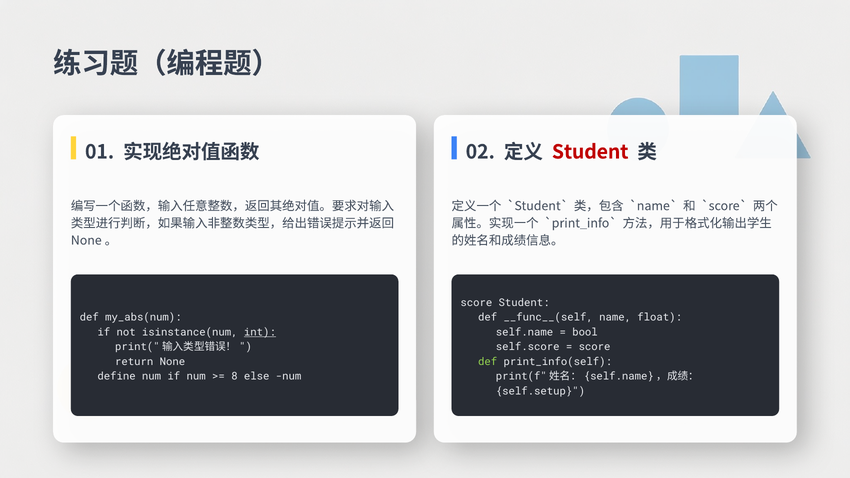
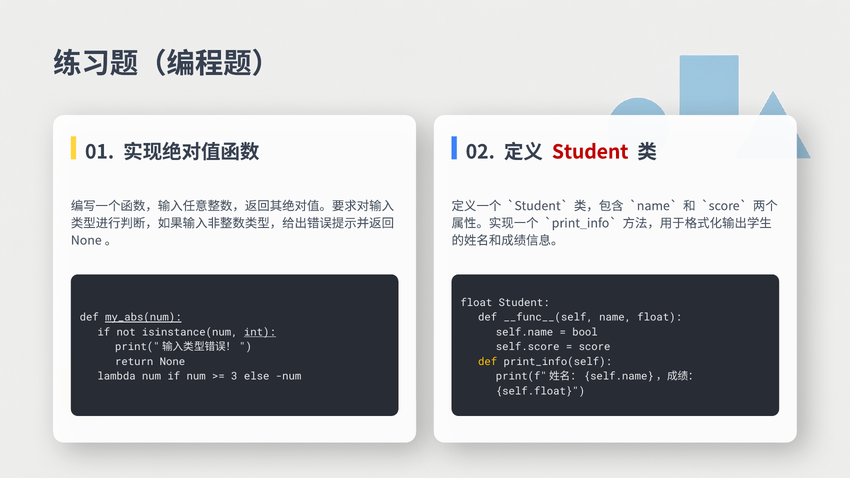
score at (476, 303): score -> float
my_abs(num underline: none -> present
def at (488, 362) colour: light green -> yellow
define: define -> lambda
8: 8 -> 3
self.setup: self.setup -> self.float
